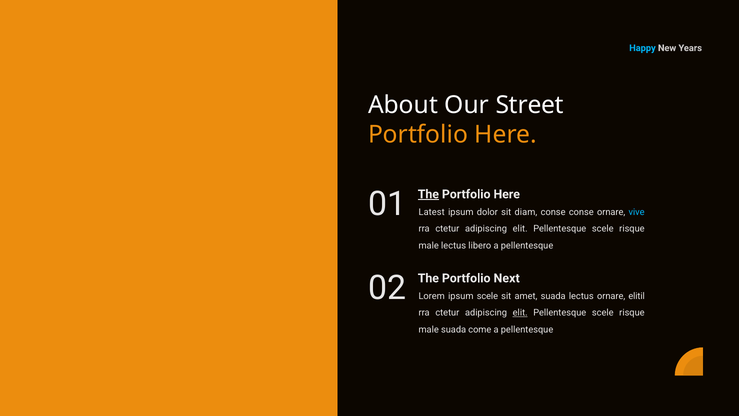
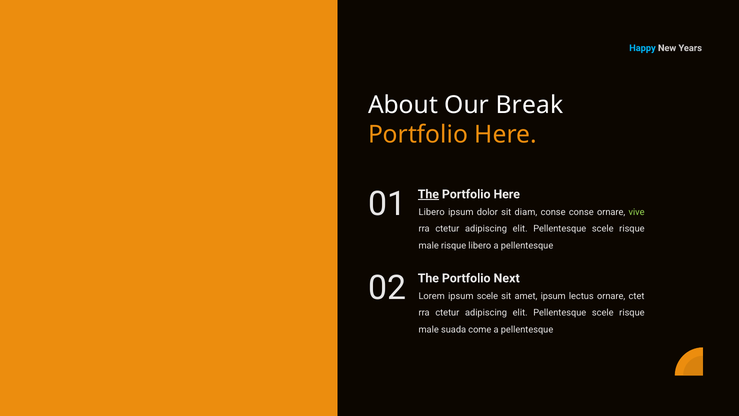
Street: Street -> Break
Latest at (432, 212): Latest -> Libero
vive colour: light blue -> light green
male lectus: lectus -> risque
amet suada: suada -> ipsum
elitil: elitil -> ctet
elit at (520, 313) underline: present -> none
